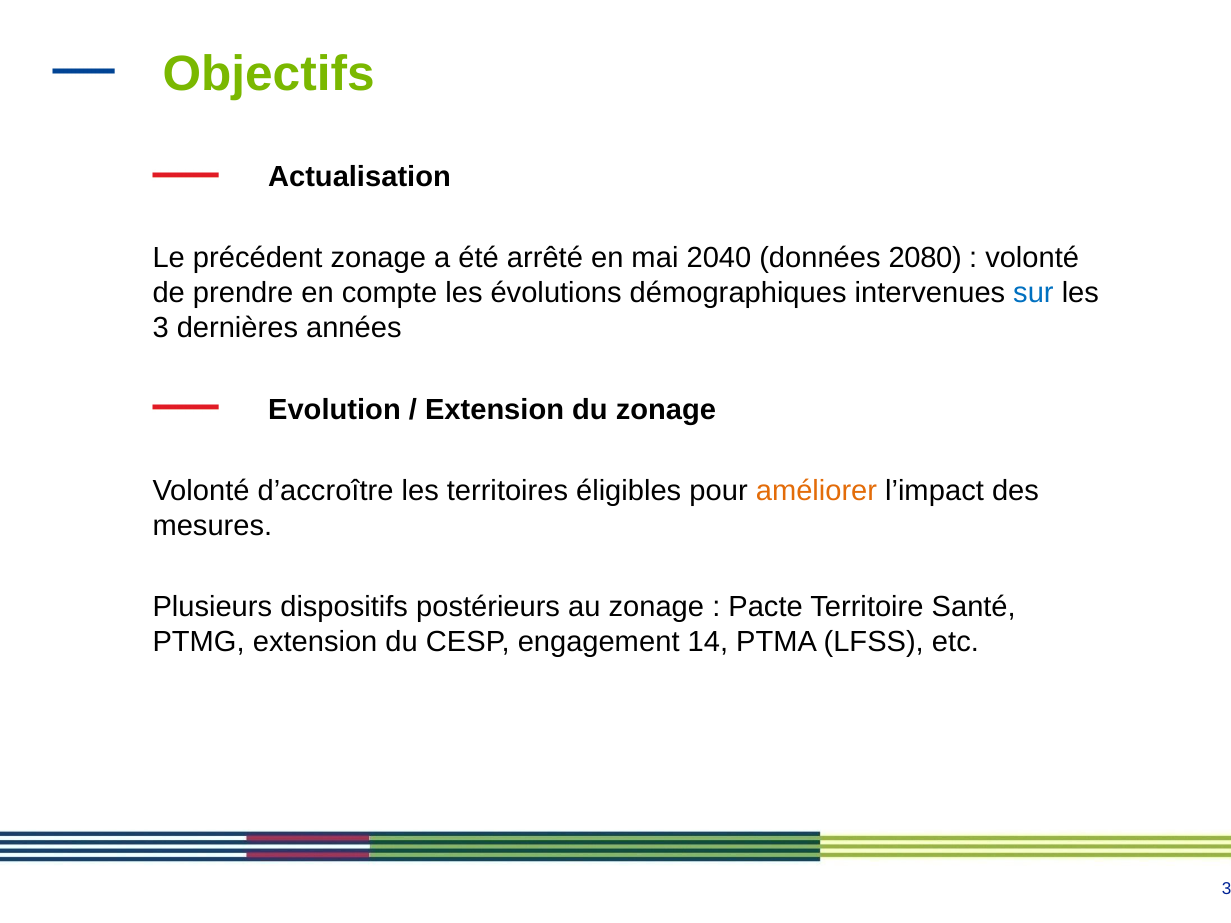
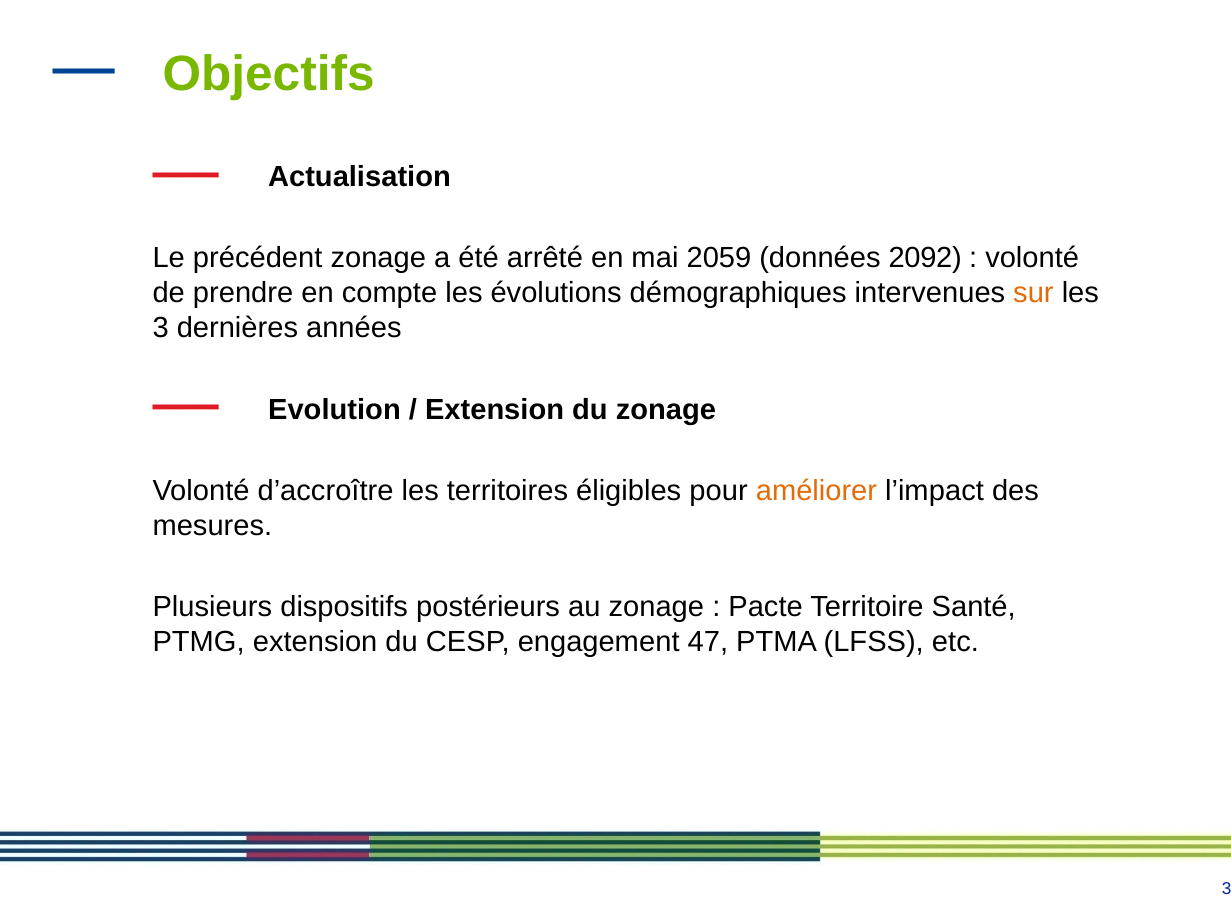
2040: 2040 -> 2059
2080: 2080 -> 2092
sur colour: blue -> orange
14: 14 -> 47
